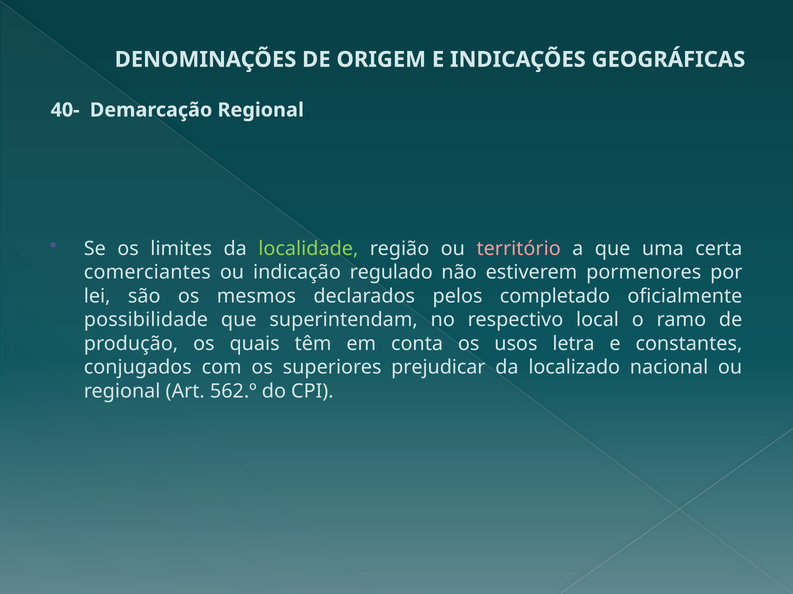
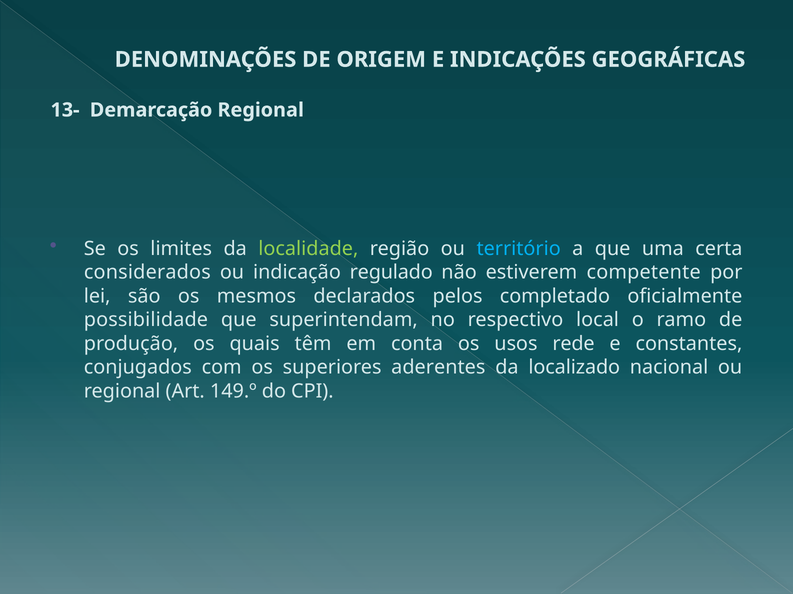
40-: 40- -> 13-
território colour: pink -> light blue
comerciantes: comerciantes -> considerados
pormenores: pormenores -> competente
letra: letra -> rede
prejudicar: prejudicar -> aderentes
562.º: 562.º -> 149.º
